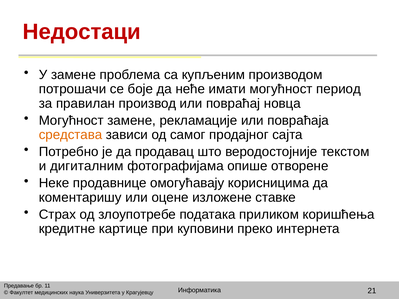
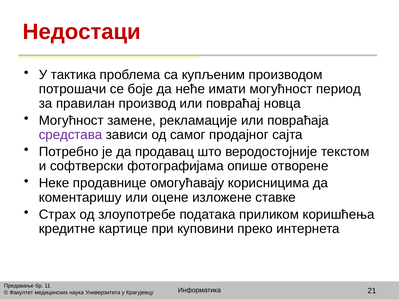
У замене: замене -> тактика
средстава colour: orange -> purple
дигиталним: дигиталним -> софтверски
